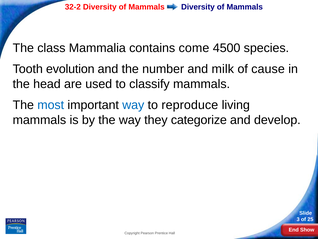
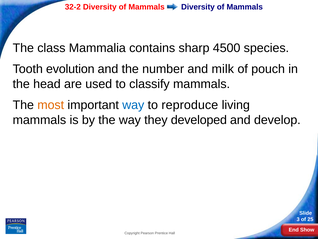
come: come -> sharp
cause: cause -> pouch
most colour: blue -> orange
categorize: categorize -> developed
